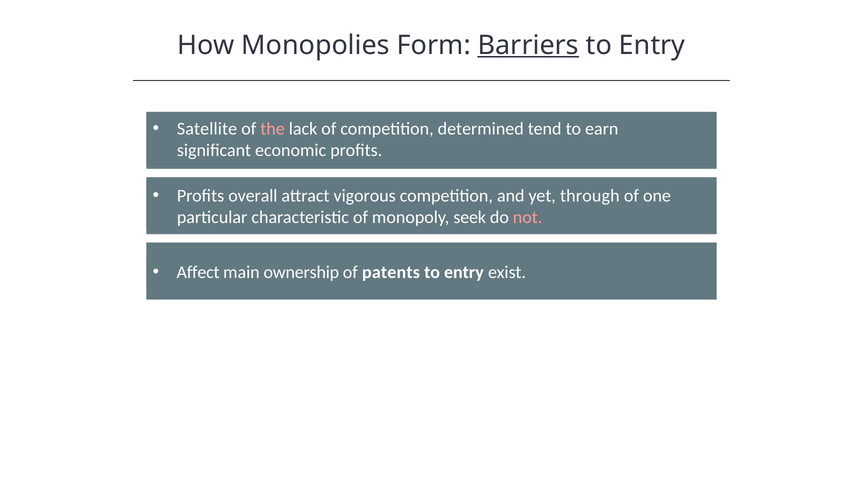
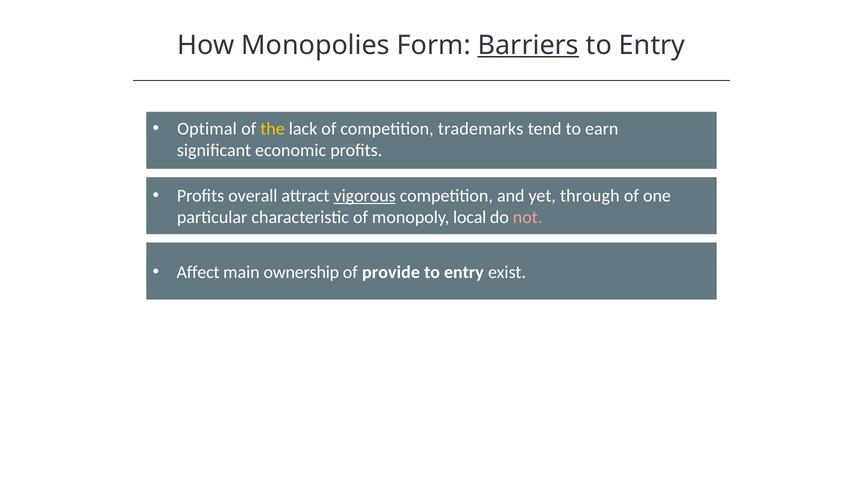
Satellite: Satellite -> Optimal
the colour: pink -> yellow
determined: determined -> trademarks
vigorous underline: none -> present
seek: seek -> local
patents: patents -> provide
